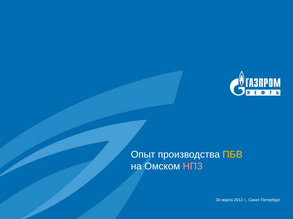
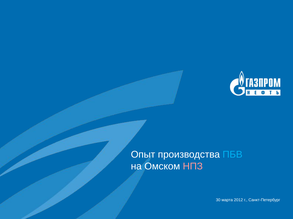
ПБВ colour: yellow -> light blue
